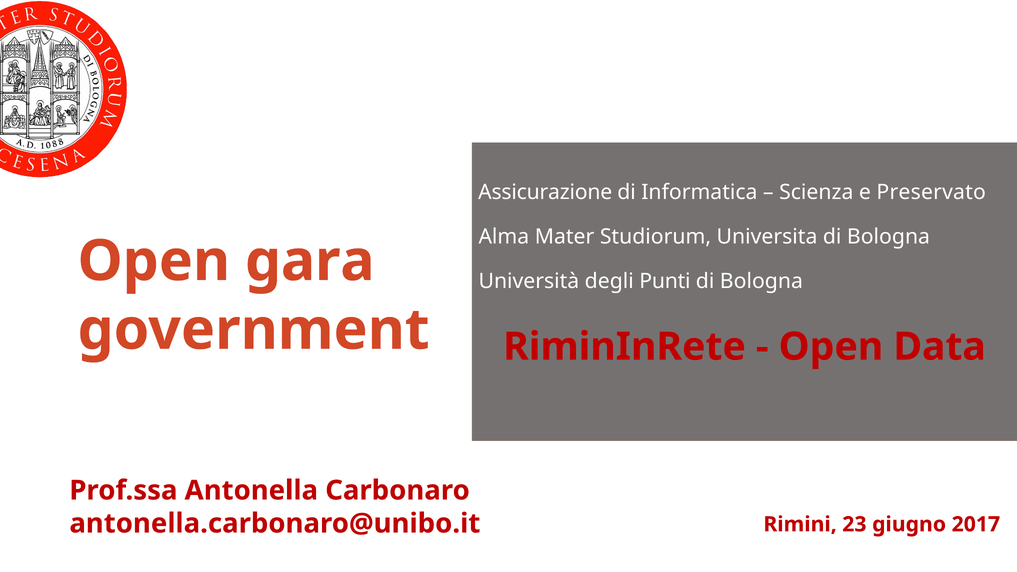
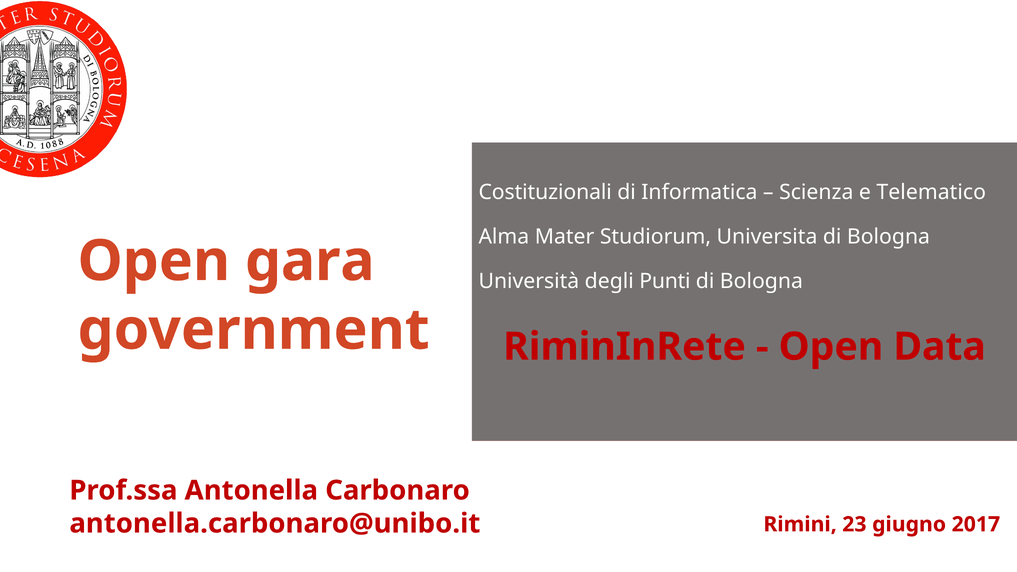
Assicurazione: Assicurazione -> Costituzionali
Preservato: Preservato -> Telematico
